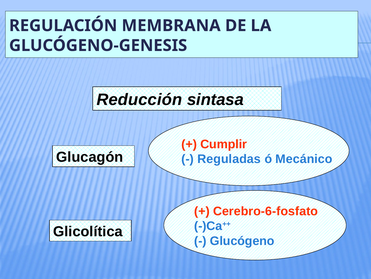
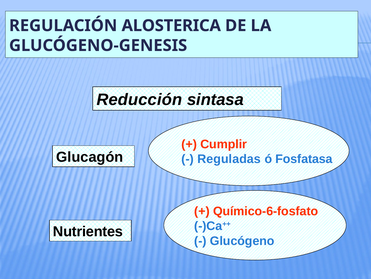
MEMBRANA: MEMBRANA -> ALOSTERICA
Mecánico: Mecánico -> Fosfatasa
Cerebro-6-fosfato: Cerebro-6-fosfato -> Químico-6-fosfato
Glicolítica: Glicolítica -> Nutrientes
